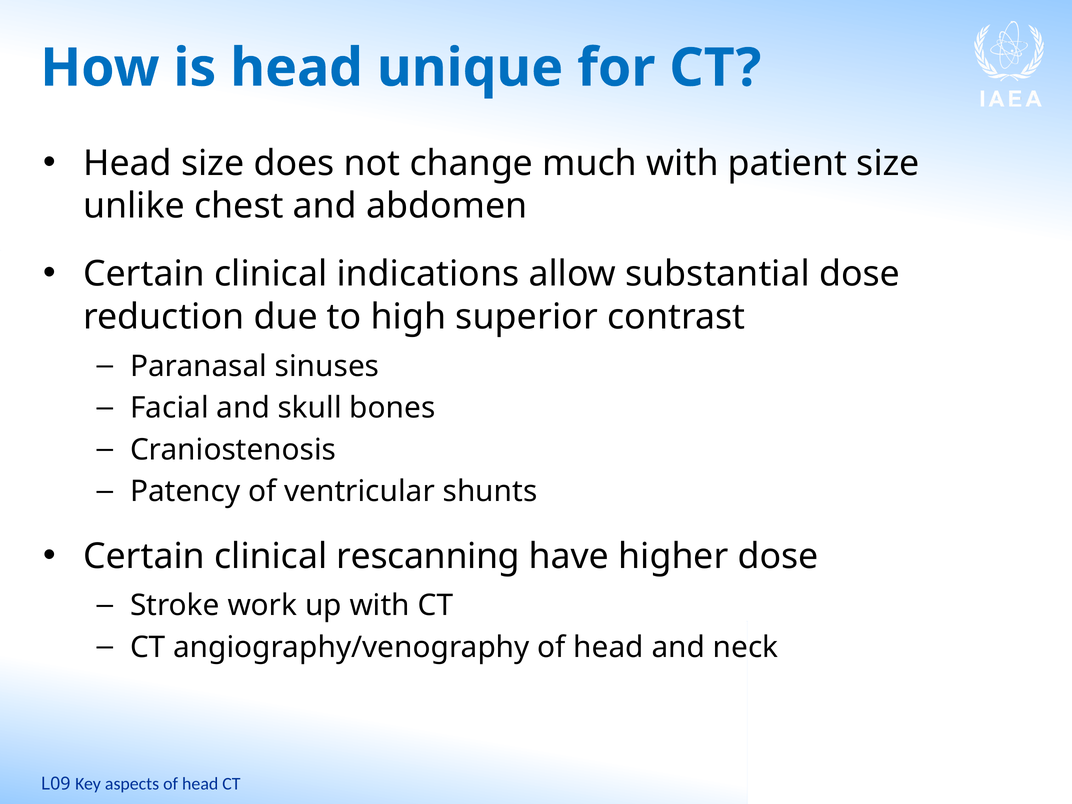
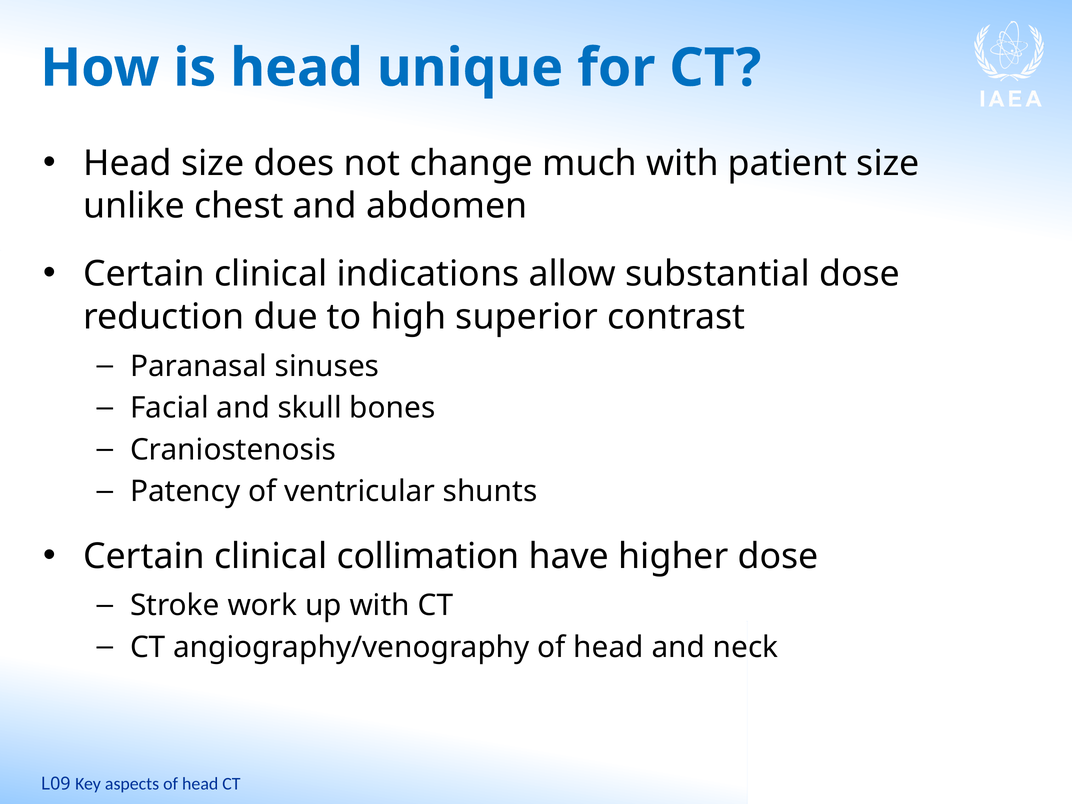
rescanning: rescanning -> collimation
